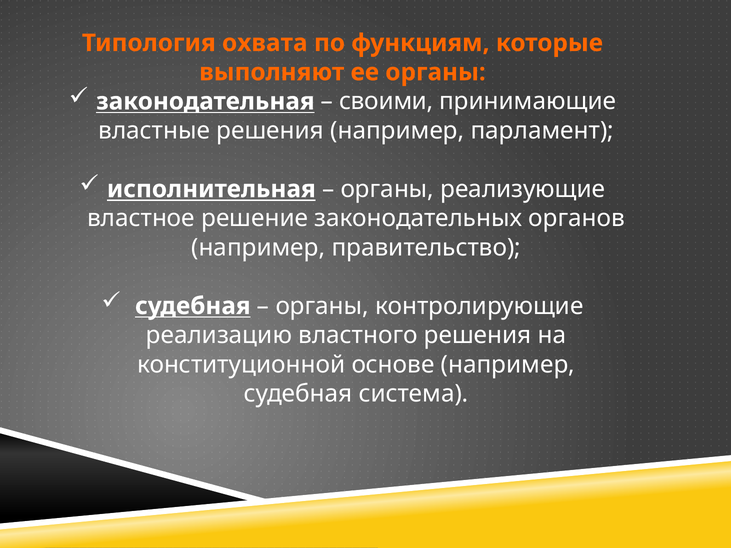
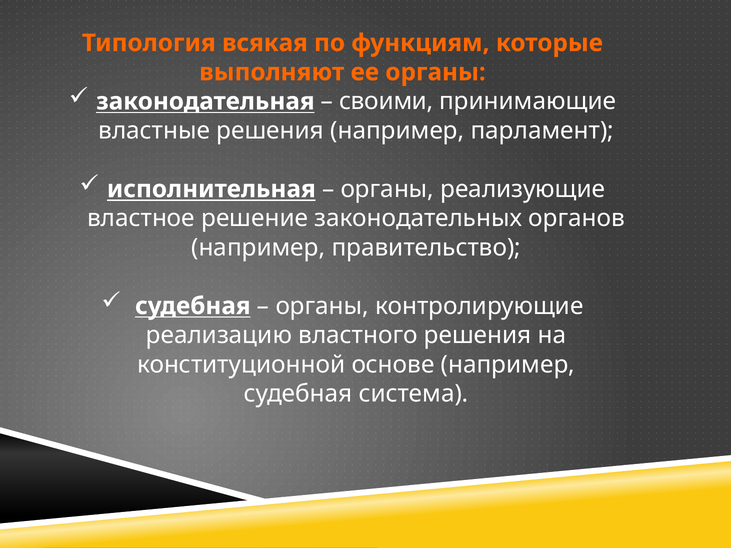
охвата: охвата -> всякая
